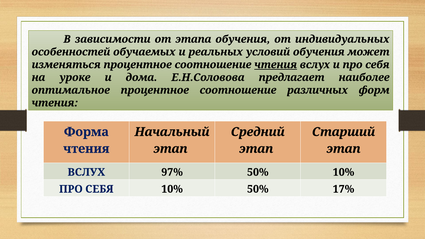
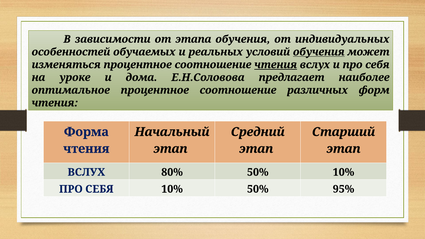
обучения at (319, 52) underline: none -> present
97%: 97% -> 80%
17%: 17% -> 95%
